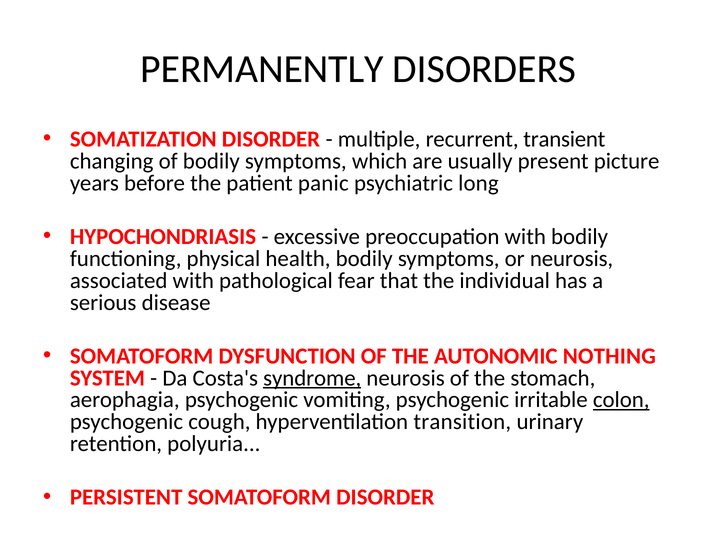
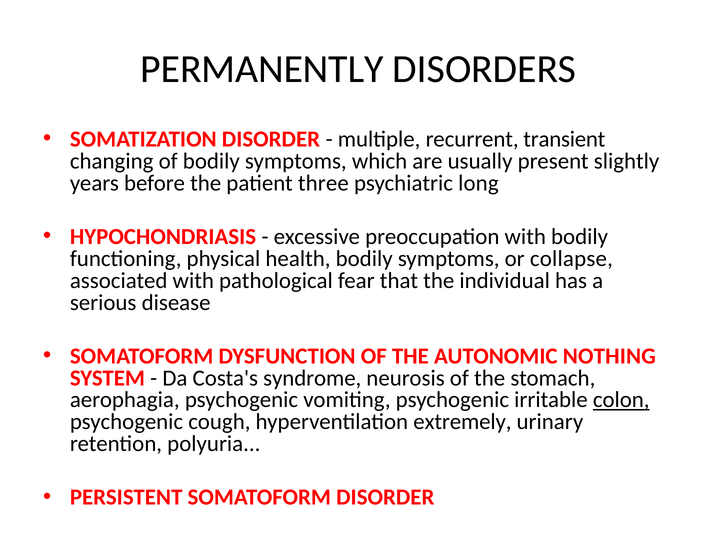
picture: picture -> slightly
panic: panic -> three
or neurosis: neurosis -> collapse
syndrome underline: present -> none
transition: transition -> extremely
